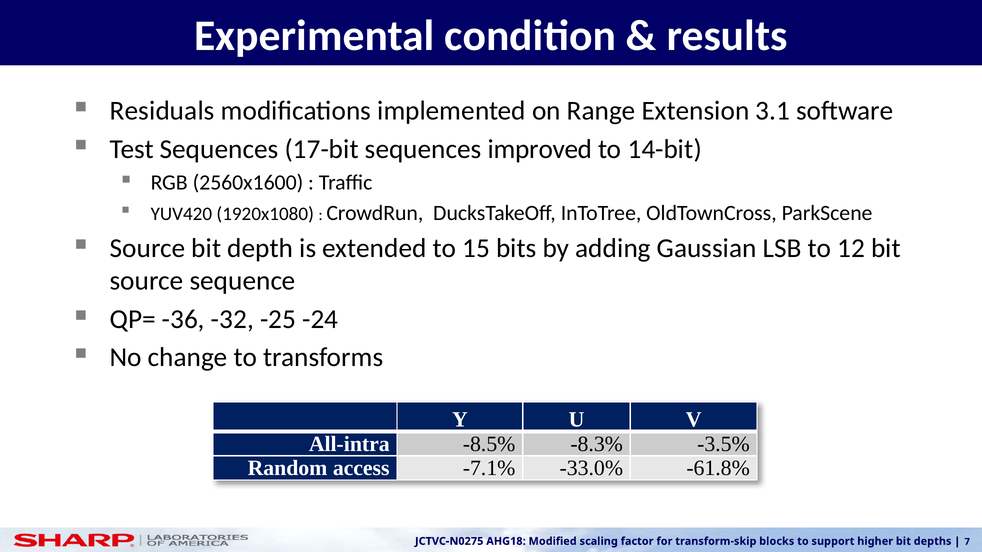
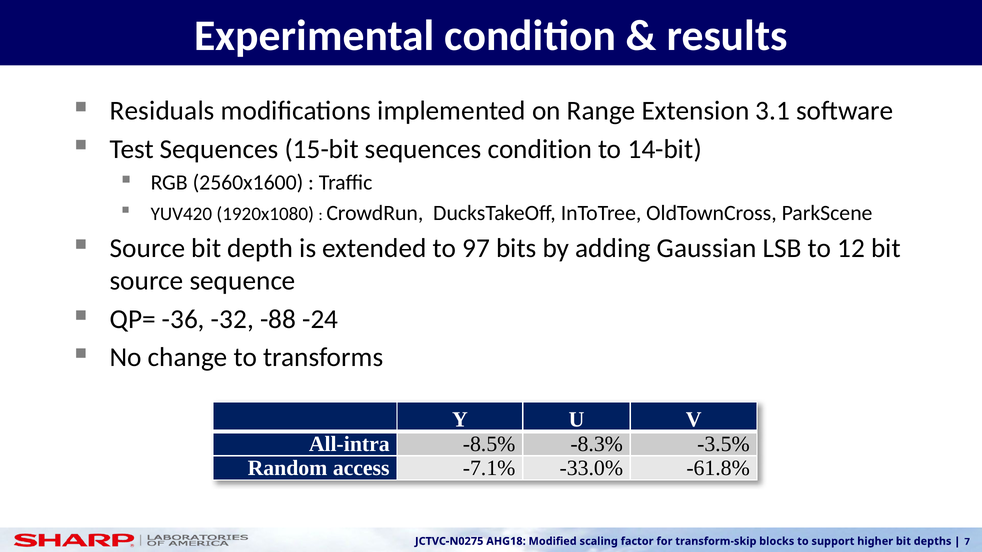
17-bit: 17-bit -> 15-bit
sequences improved: improved -> condition
15: 15 -> 97
-25: -25 -> -88
